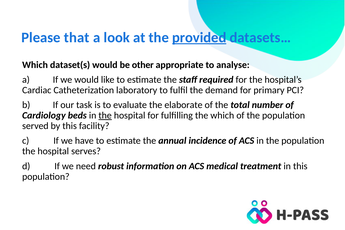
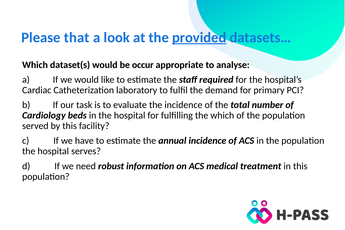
other: other -> occur
the elaborate: elaborate -> incidence
the at (105, 115) underline: present -> none
